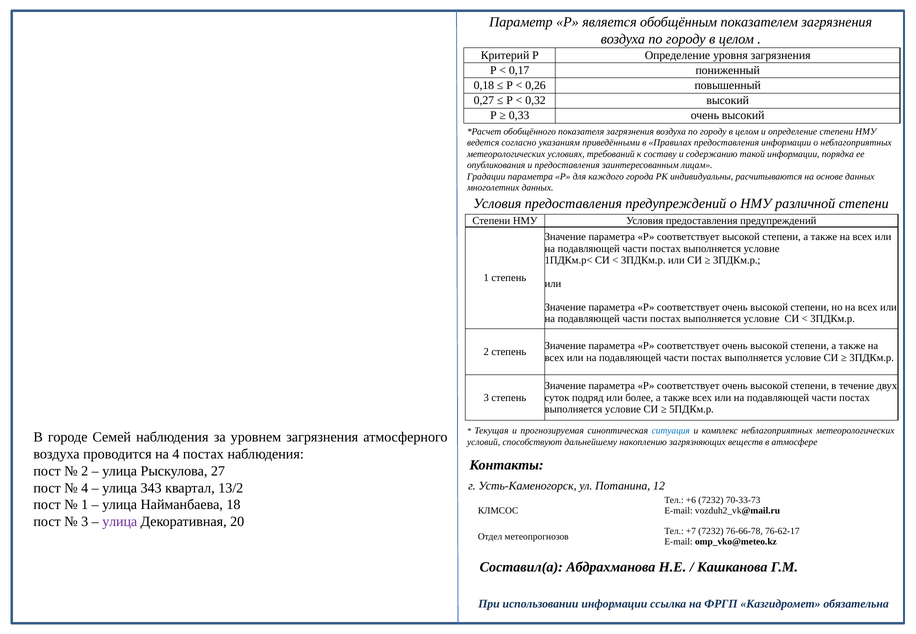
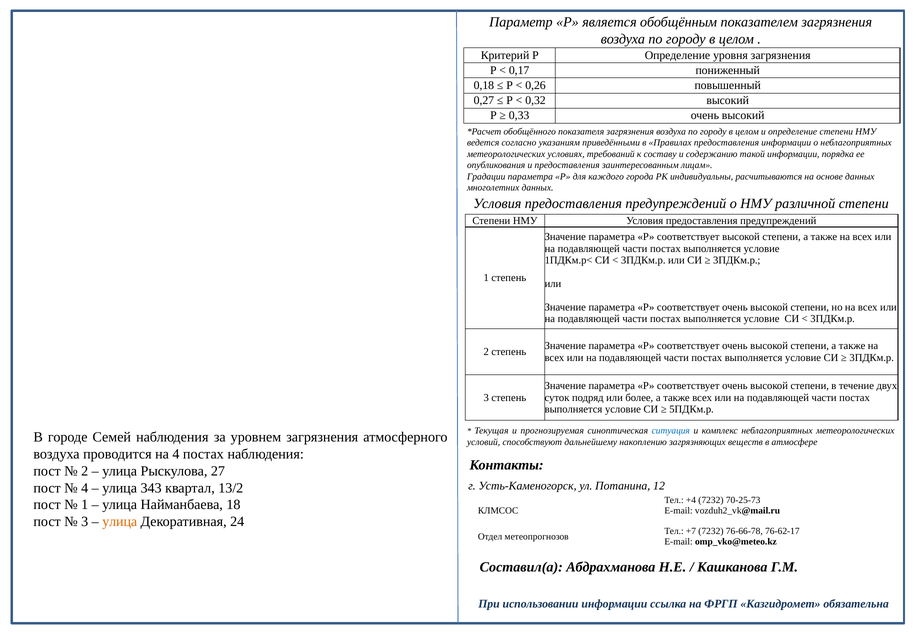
+6: +6 -> +4
70-33-73: 70-33-73 -> 70-25-73
улица at (120, 522) colour: purple -> orange
20: 20 -> 24
